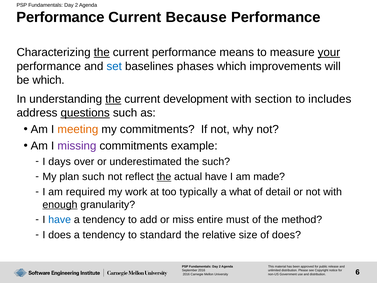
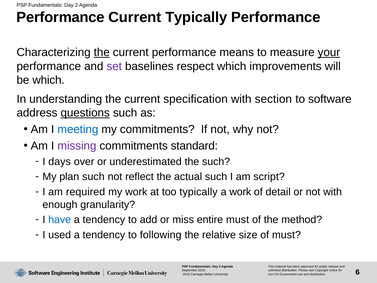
Current Because: Because -> Typically
set colour: blue -> purple
phases: phases -> respect
the at (113, 99) underline: present -> none
development: development -> specification
includes: includes -> software
meeting colour: orange -> blue
example: example -> standard
the at (164, 177) underline: present -> none
actual have: have -> such
made: made -> script
a what: what -> work
enough underline: present -> none
I does: does -> used
standard: standard -> following
of does: does -> must
